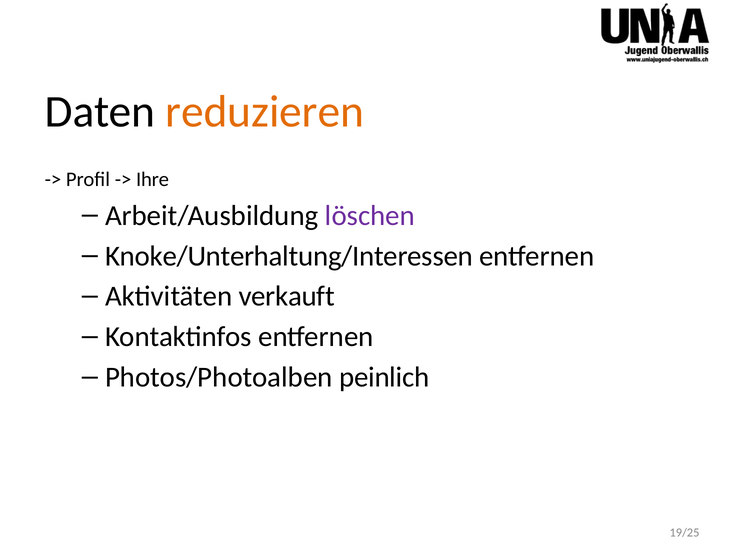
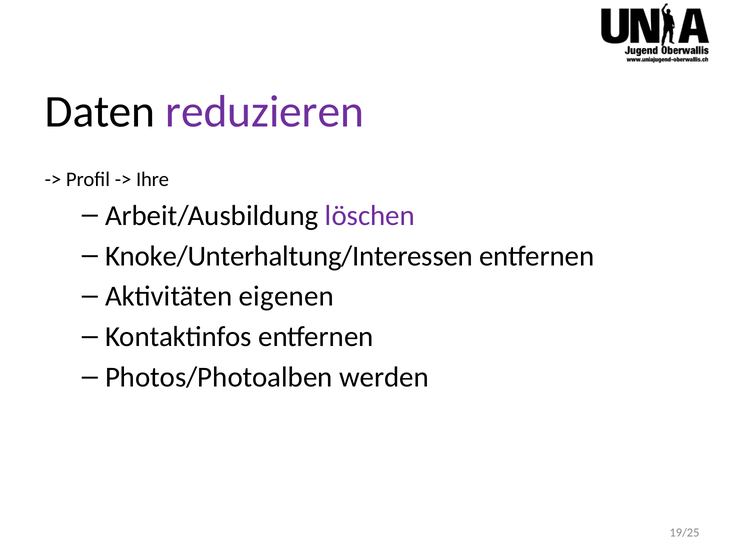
reduzieren colour: orange -> purple
verkauft: verkauft -> eigenen
peinlich: peinlich -> werden
